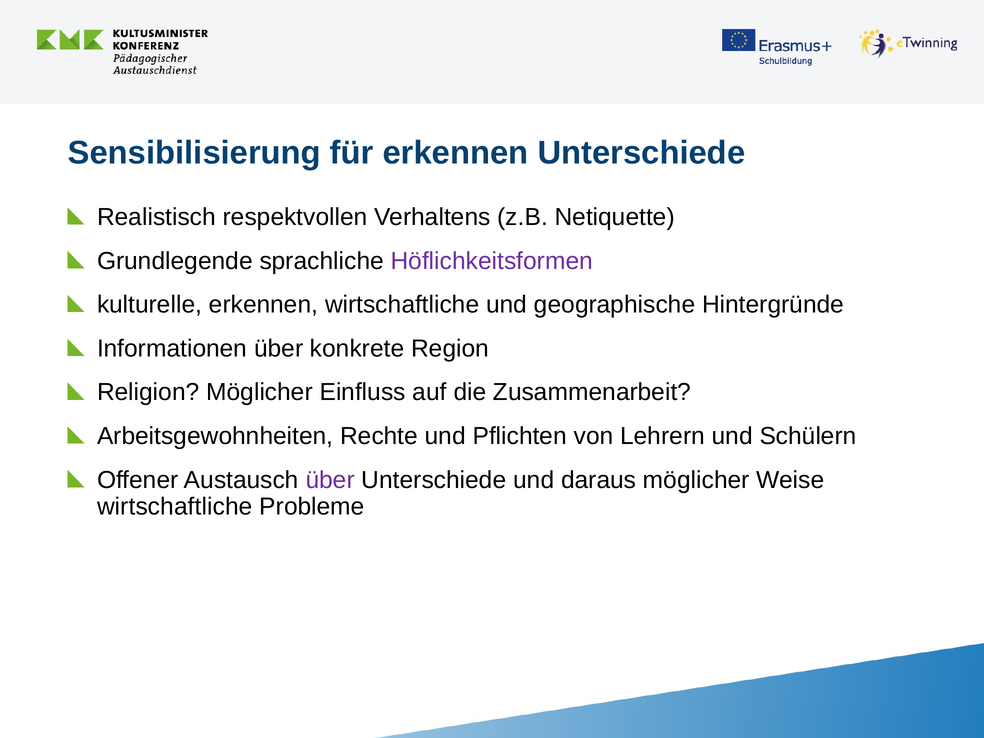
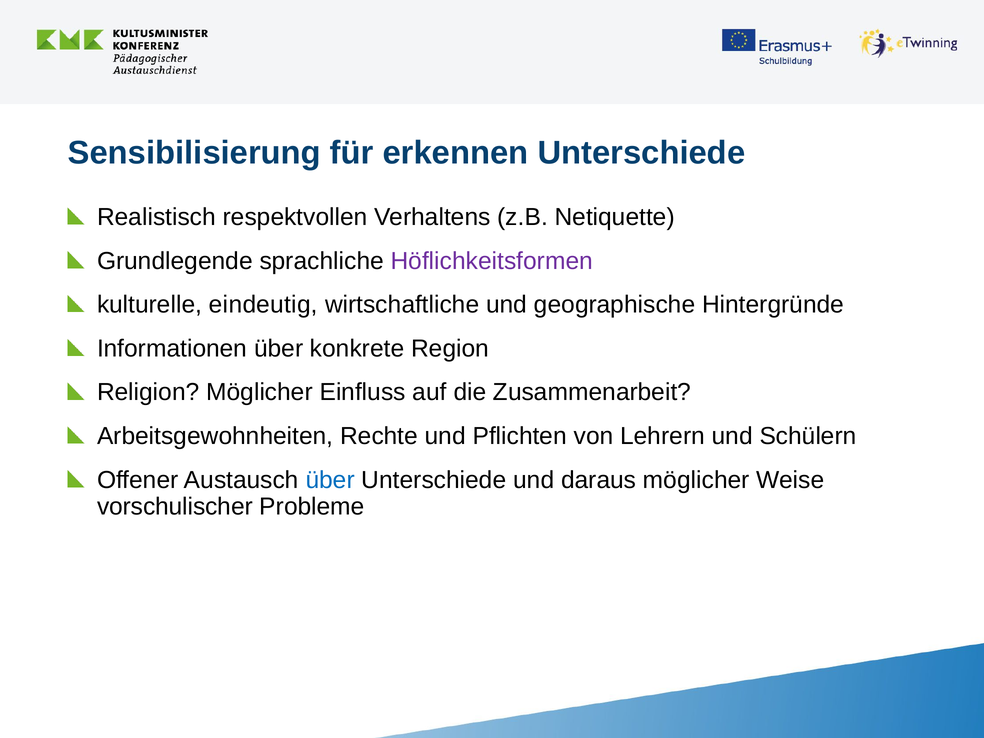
kulturelle erkennen: erkennen -> eindeutig
über at (330, 480) colour: purple -> blue
wirtschaftliche at (175, 507): wirtschaftliche -> vorschulischer
